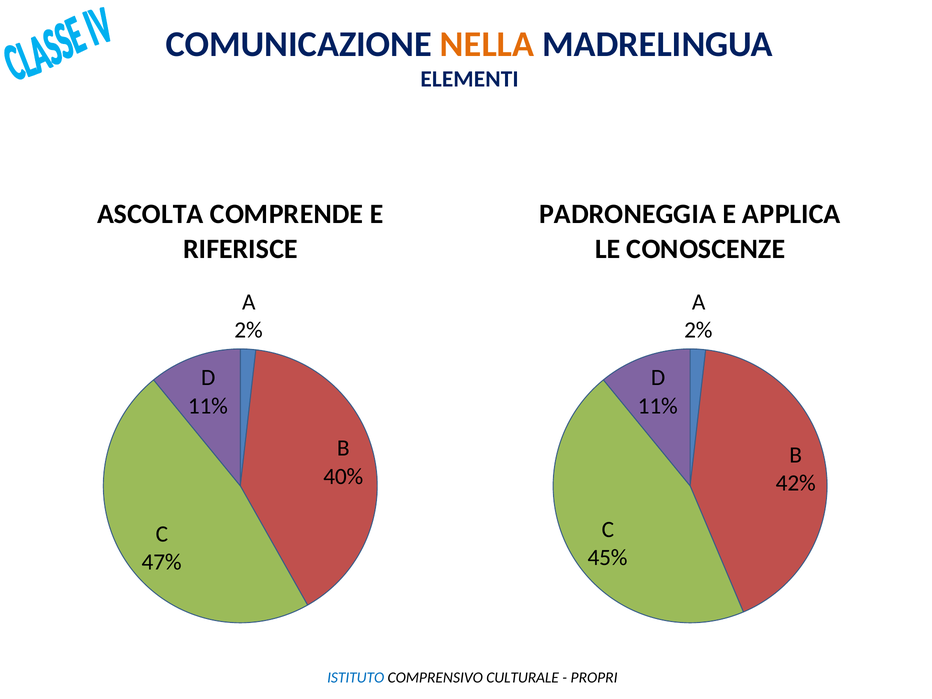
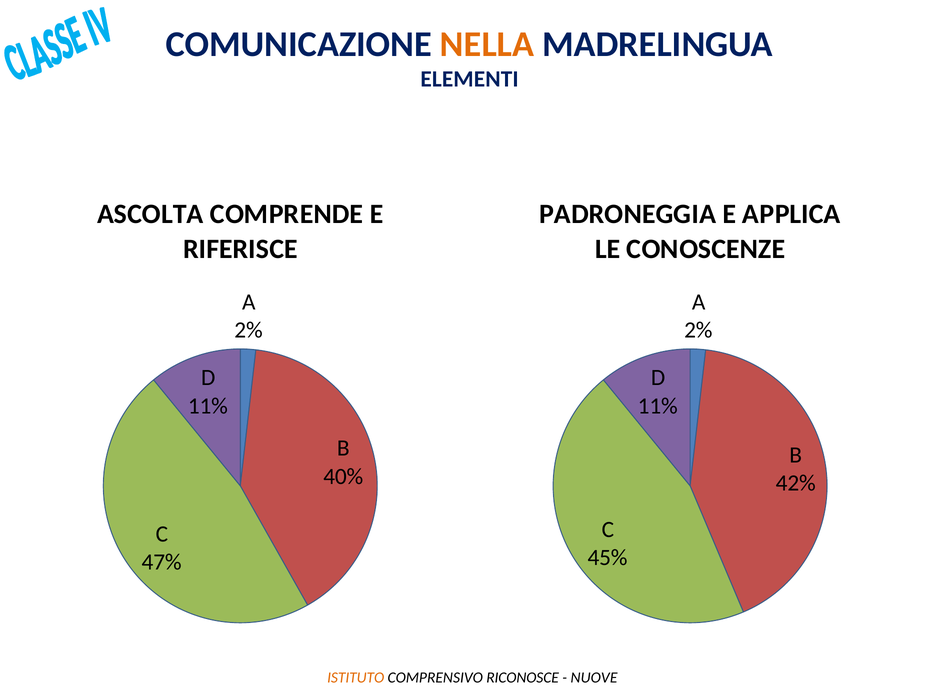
ISTITUTO colour: blue -> orange
CULTURALE: CULTURALE -> RICONOSCE
PROPRI: PROPRI -> NUOVE
